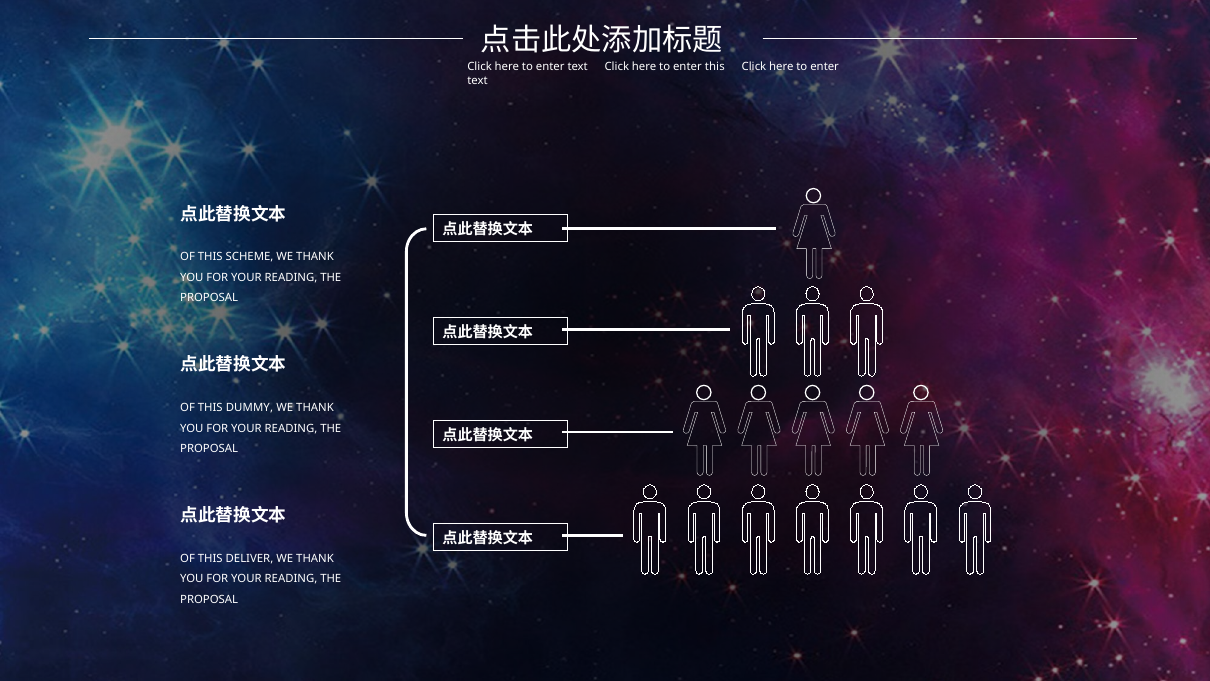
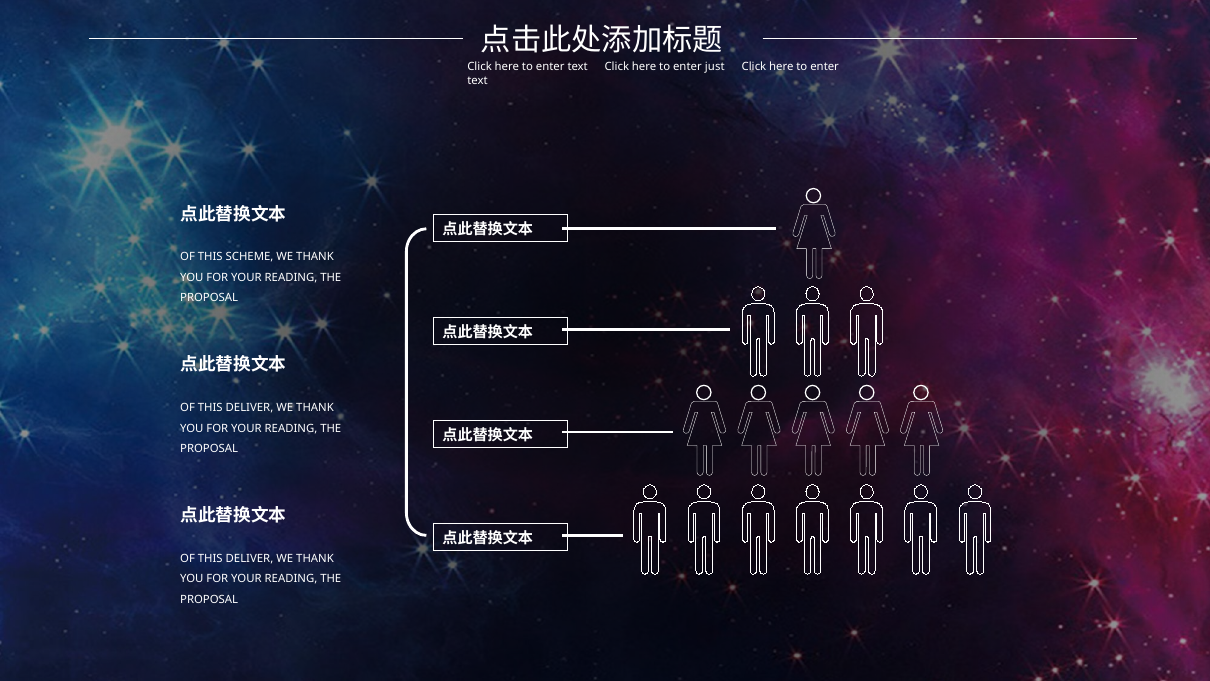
enter this: this -> just
DUMMY at (249, 408): DUMMY -> DELIVER
